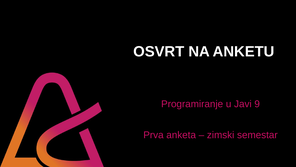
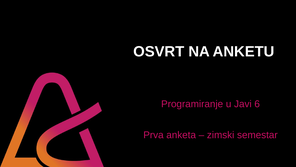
9: 9 -> 6
